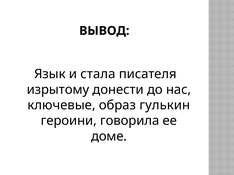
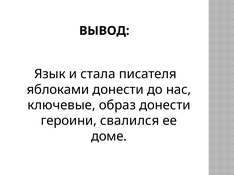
изрытому: изрытому -> яблоками
образ гулькин: гулькин -> донести
говорила: говорила -> свалился
